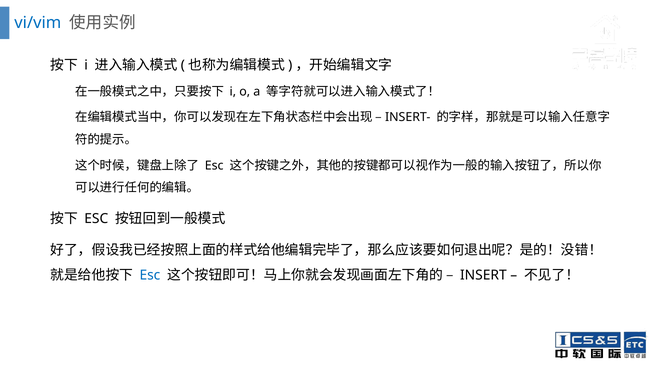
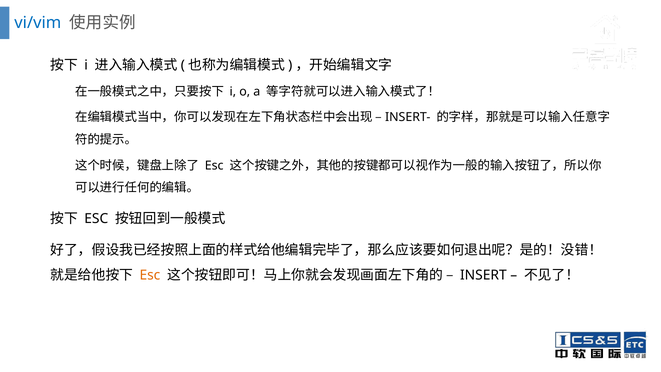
Esc at (150, 275) colour: blue -> orange
